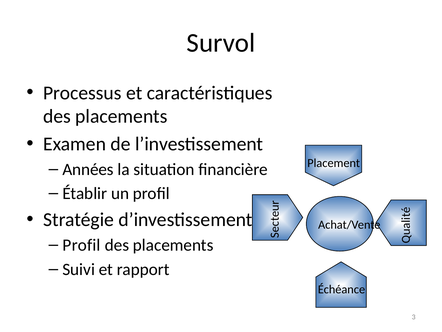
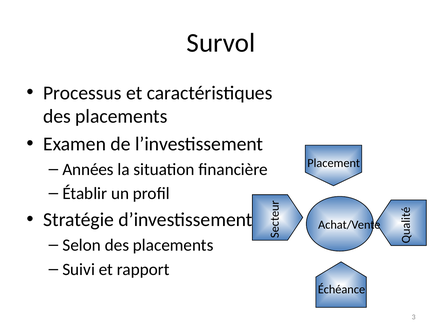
Profil at (82, 245): Profil -> Selon
